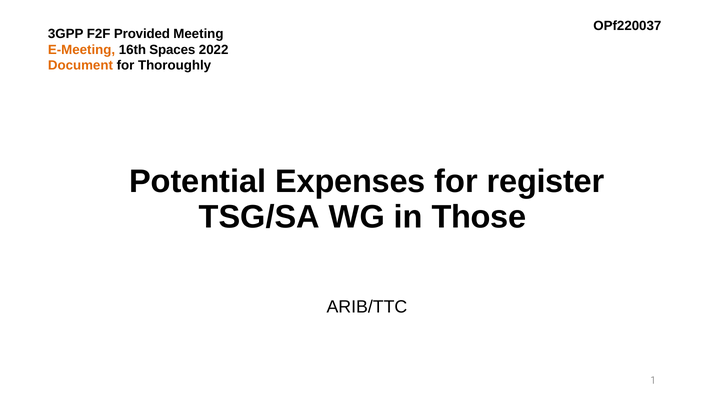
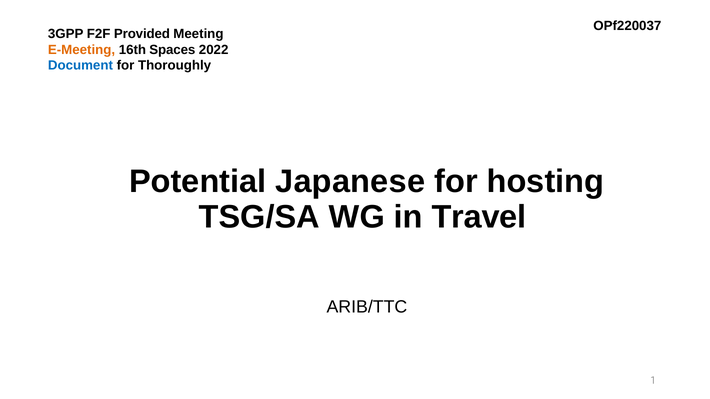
Document colour: orange -> blue
Expenses: Expenses -> Japanese
register: register -> hosting
Those: Those -> Travel
